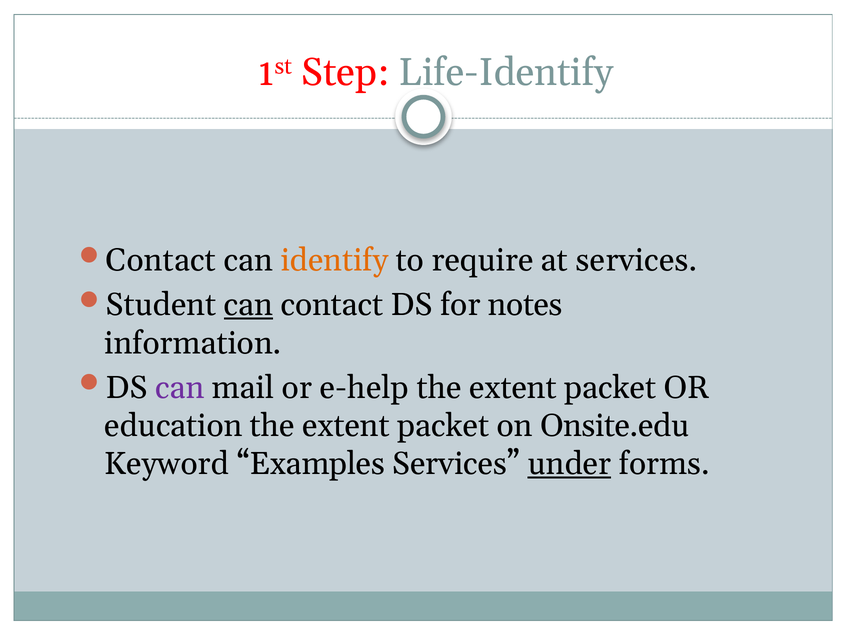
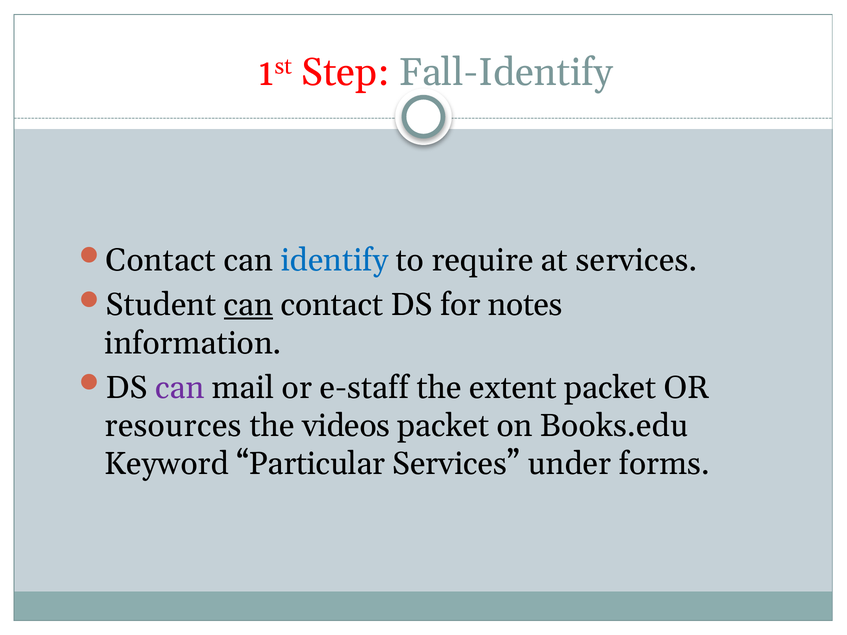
Life-Identify: Life-Identify -> Fall-Identify
identify colour: orange -> blue
e-help: e-help -> e-staff
education: education -> resources
extent at (346, 426): extent -> videos
Onsite.edu: Onsite.edu -> Books.edu
Examples: Examples -> Particular
under underline: present -> none
